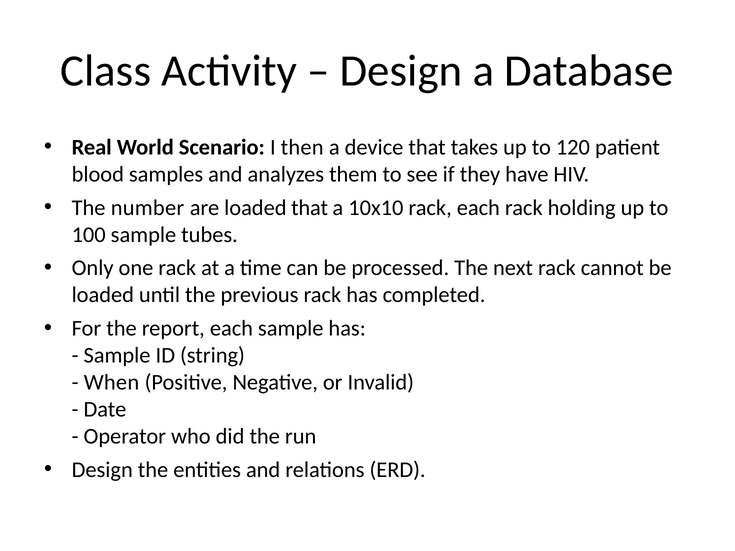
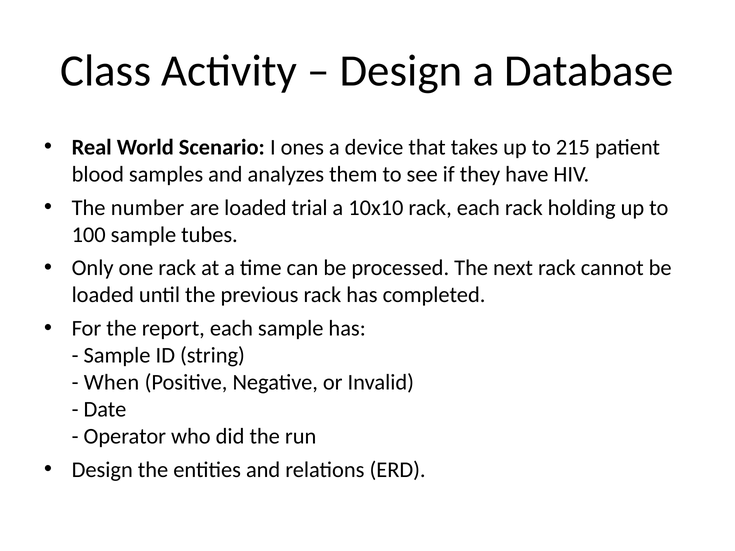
then: then -> ones
120: 120 -> 215
loaded that: that -> trial
